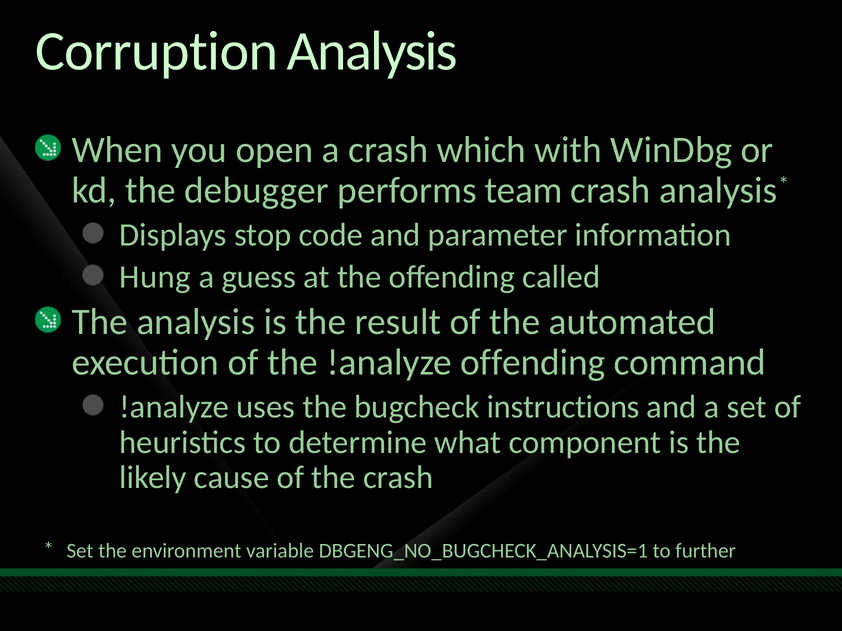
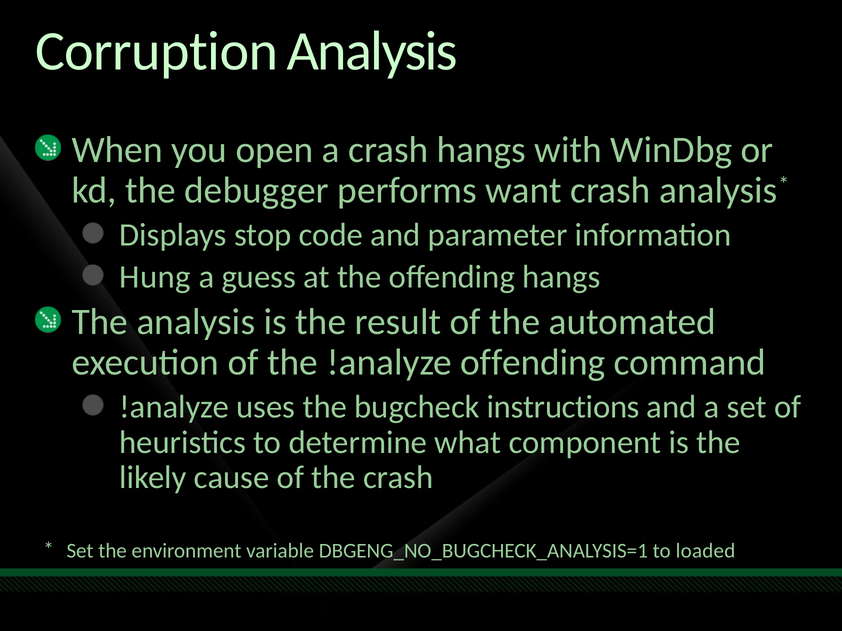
crash which: which -> hangs
team: team -> want
offending called: called -> hangs
further: further -> loaded
